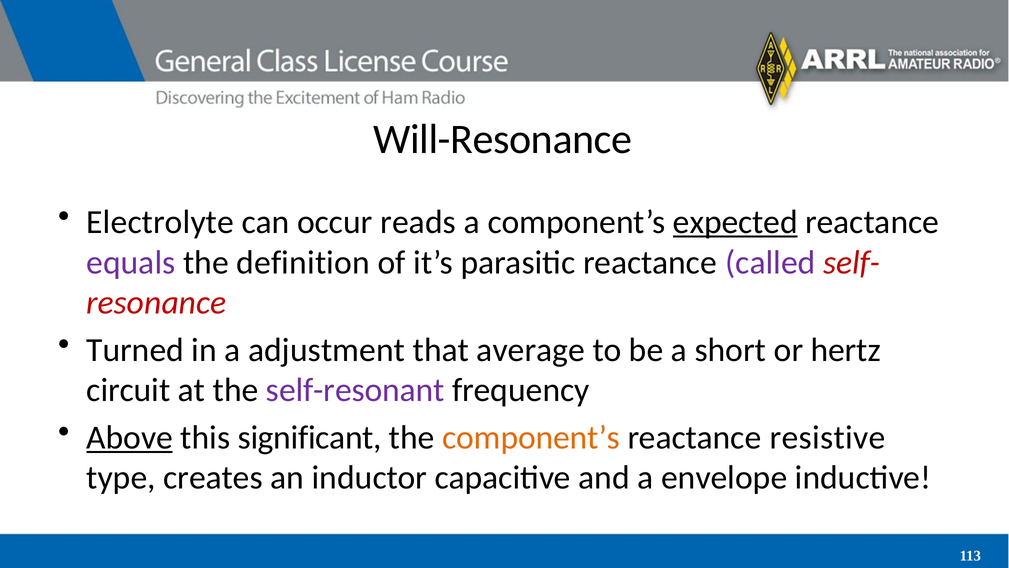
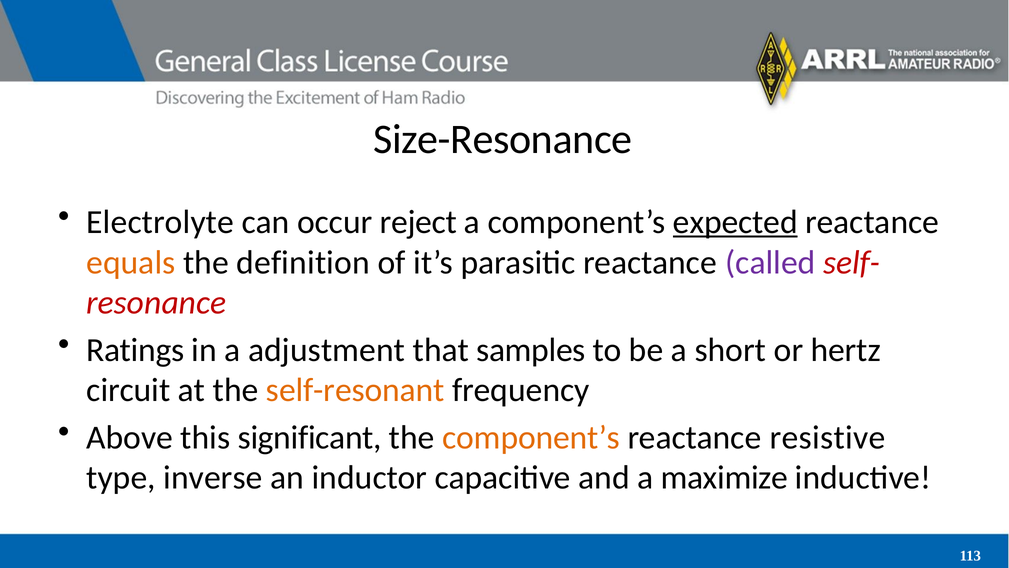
Will-Resonance: Will-Resonance -> Size-Resonance
reads: reads -> reject
equals colour: purple -> orange
Turned: Turned -> Ratings
average: average -> samples
self-resonant colour: purple -> orange
Above underline: present -> none
creates: creates -> inverse
envelope: envelope -> maximize
